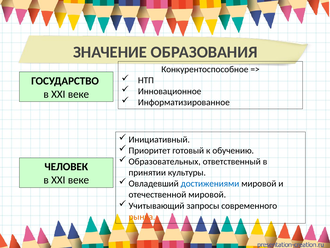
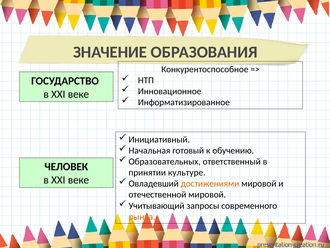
Приоритет: Приоритет -> Начальная
культуры: культуры -> культуре
достижениями colour: blue -> orange
